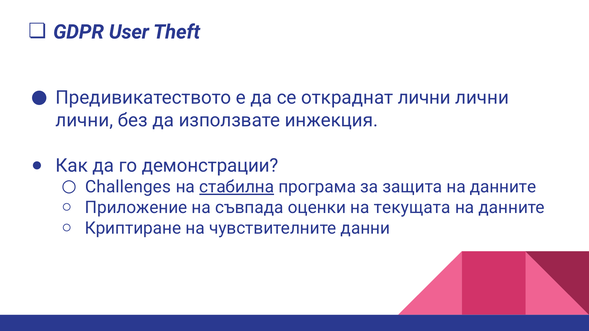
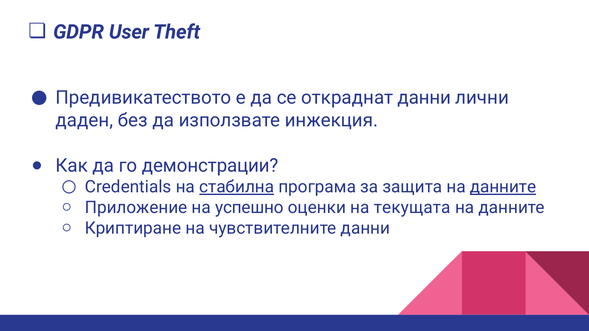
откраднат лични: лични -> данни
лични at (84, 120): лични -> даден
Challenges: Challenges -> Credentials
данните at (503, 187) underline: none -> present
съвпада: съвпада -> успешно
